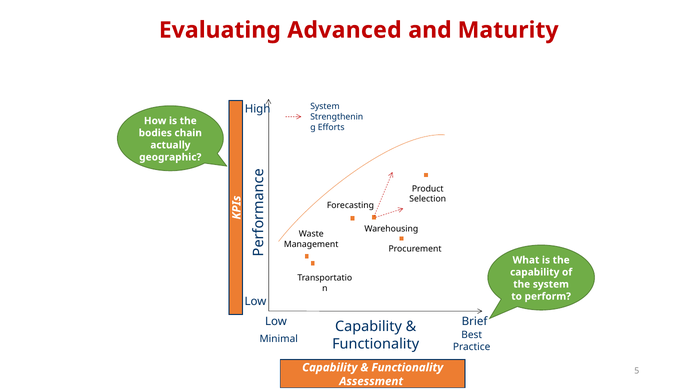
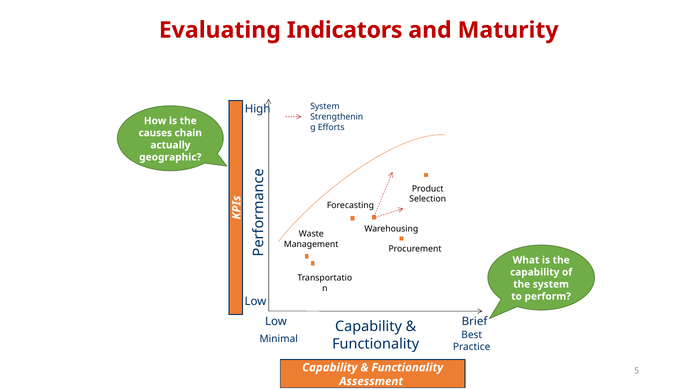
Advanced: Advanced -> Indicators
bodies: bodies -> causes
